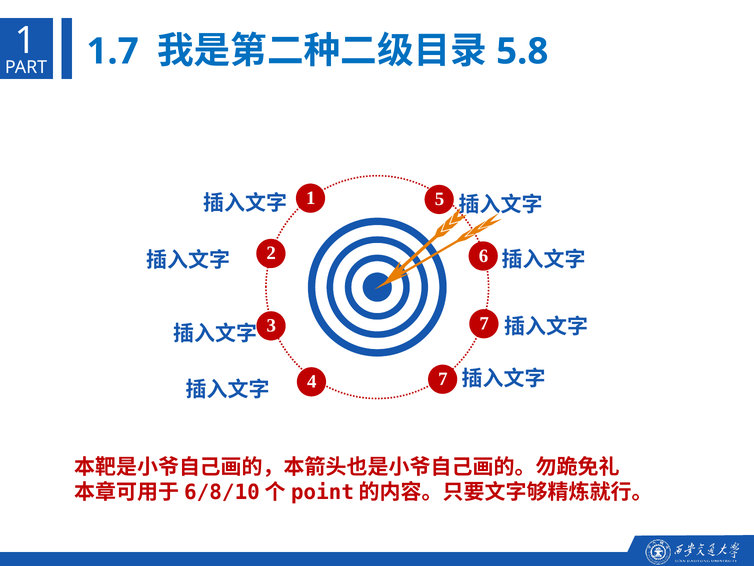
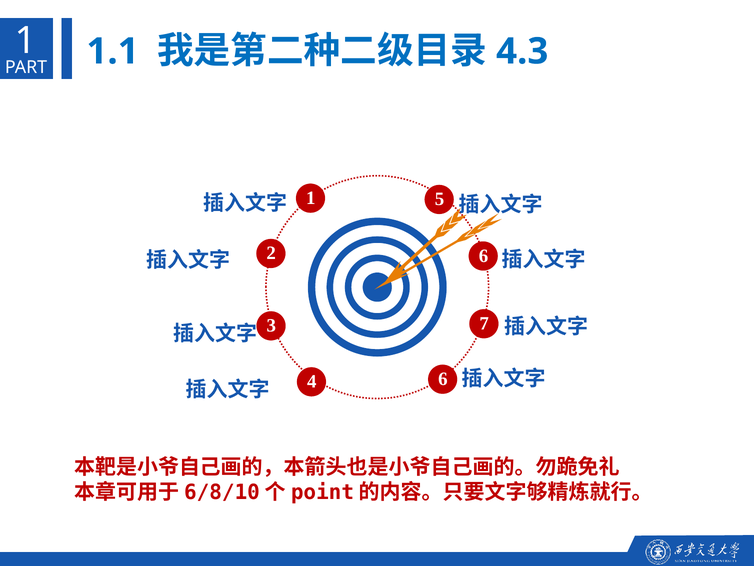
1.7: 1.7 -> 1.1
5.8: 5.8 -> 4.3
4 7: 7 -> 6
